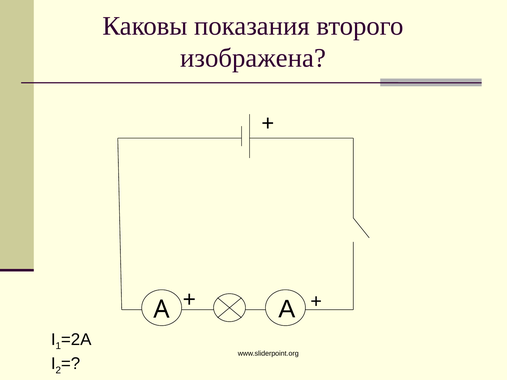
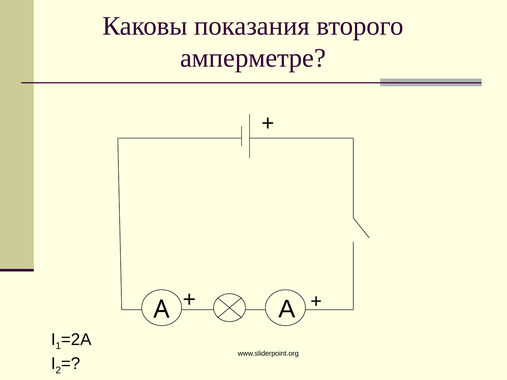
изображена: изображена -> амперметре
